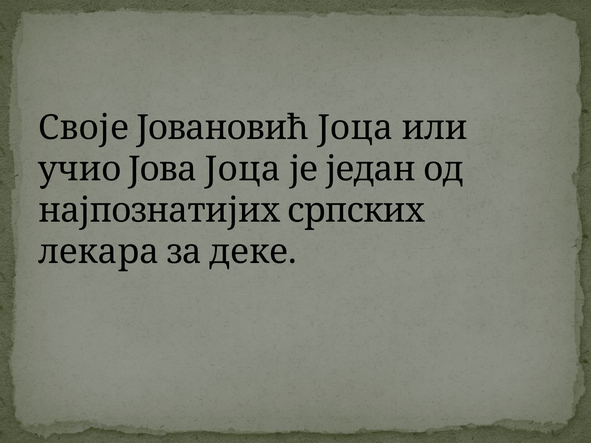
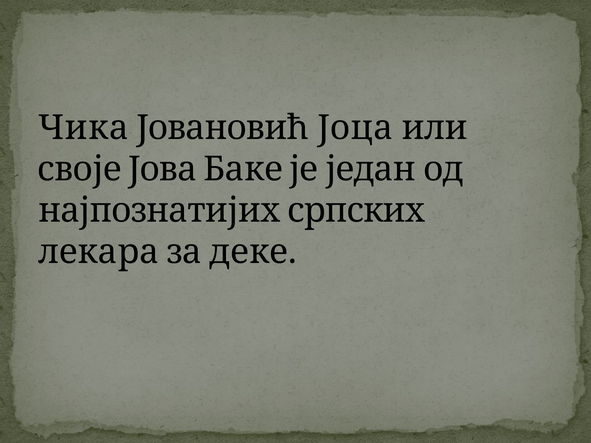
Своје: Своје -> Чика
учио: учио -> своје
Јова Јоца: Јоца -> Баке
